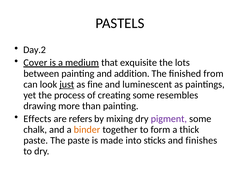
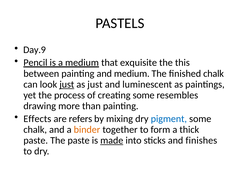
Day.2: Day.2 -> Day.9
Cover: Cover -> Pencil
lots: lots -> this
and addition: addition -> medium
finished from: from -> chalk
as fine: fine -> just
pigment colour: purple -> blue
made underline: none -> present
